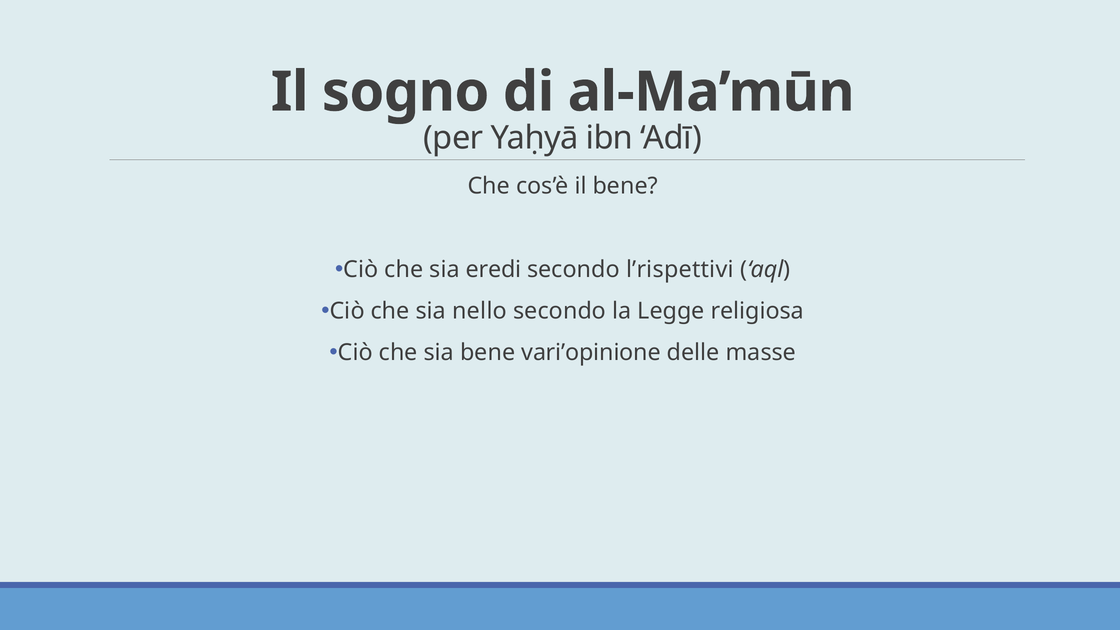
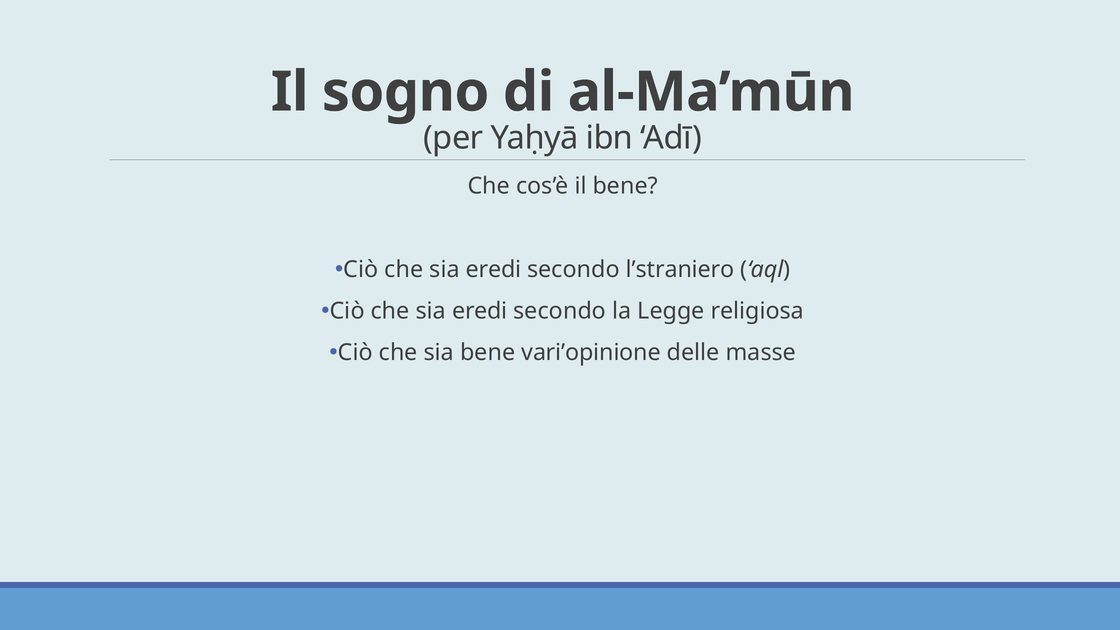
l’rispettivi: l’rispettivi -> l’straniero
nello at (480, 311): nello -> eredi
